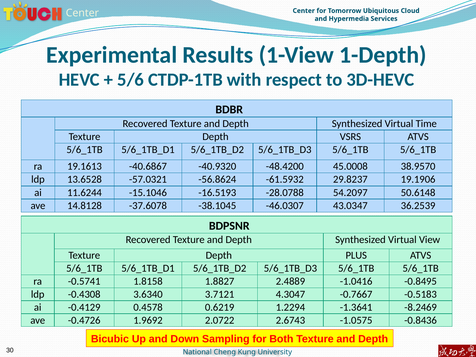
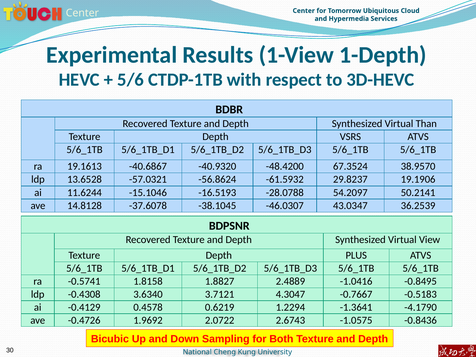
Time: Time -> Than
45.0008: 45.0008 -> 67.3524
50.6148: 50.6148 -> 50.2141
-8.2469: -8.2469 -> -4.1790
